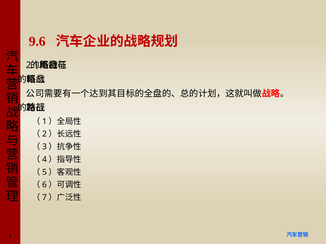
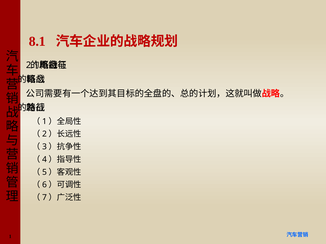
9.6: 9.6 -> 8.1
